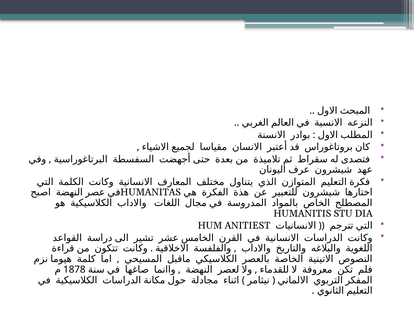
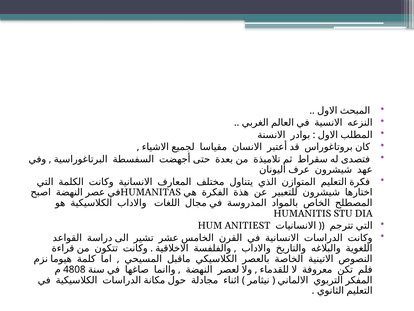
1878: 1878 -> 4808
